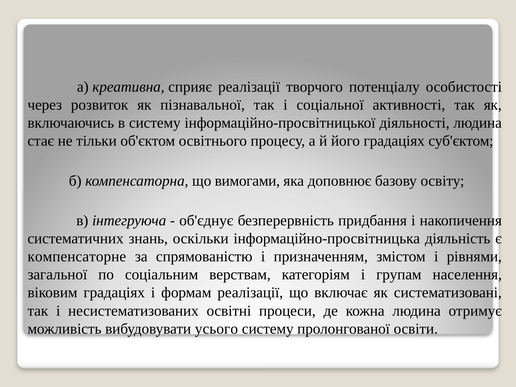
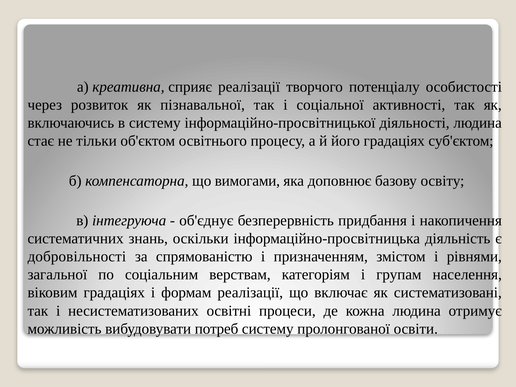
компенсаторне: компенсаторне -> добровільності
усього: усього -> потреб
